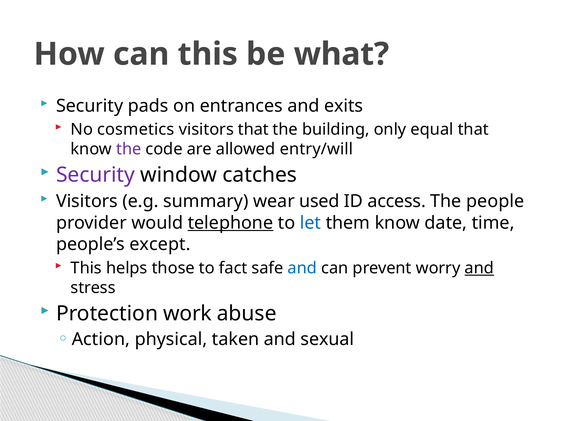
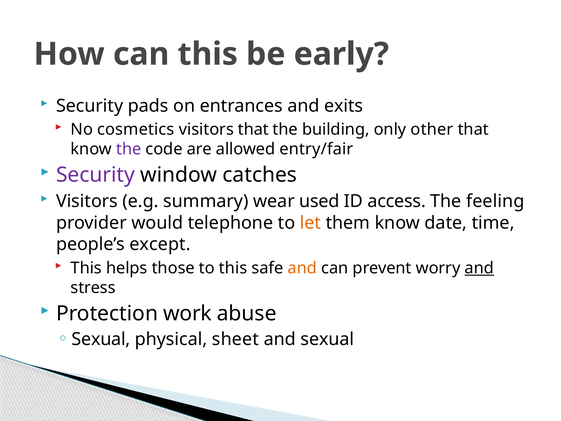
what: what -> early
equal: equal -> other
entry/will: entry/will -> entry/fair
people: people -> feeling
telephone underline: present -> none
let colour: blue -> orange
to fact: fact -> this
and at (302, 268) colour: blue -> orange
Action at (101, 339): Action -> Sexual
taken: taken -> sheet
